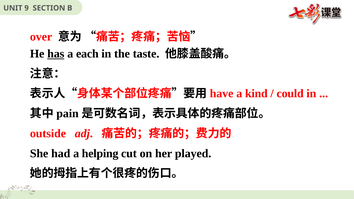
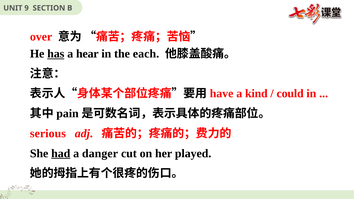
each: each -> hear
taste: taste -> each
outside: outside -> serious
had underline: none -> present
helping: helping -> danger
